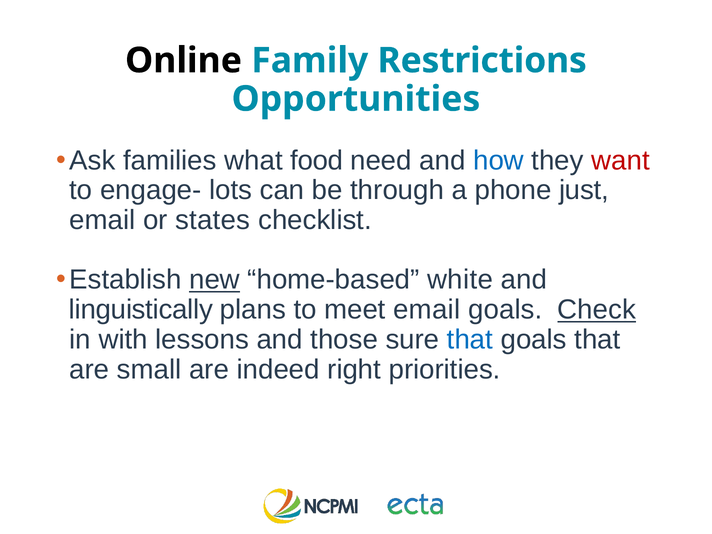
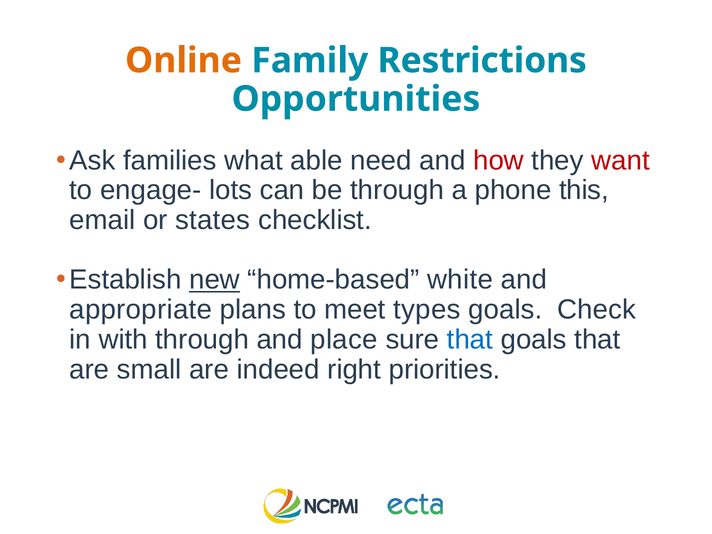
Online colour: black -> orange
food: food -> able
how colour: blue -> red
just: just -> this
linguistically: linguistically -> appropriate
meet email: email -> types
Check underline: present -> none
with lessons: lessons -> through
those: those -> place
